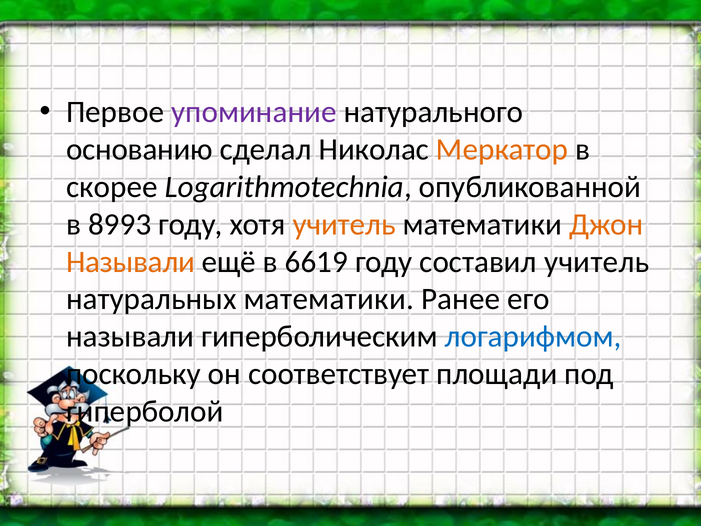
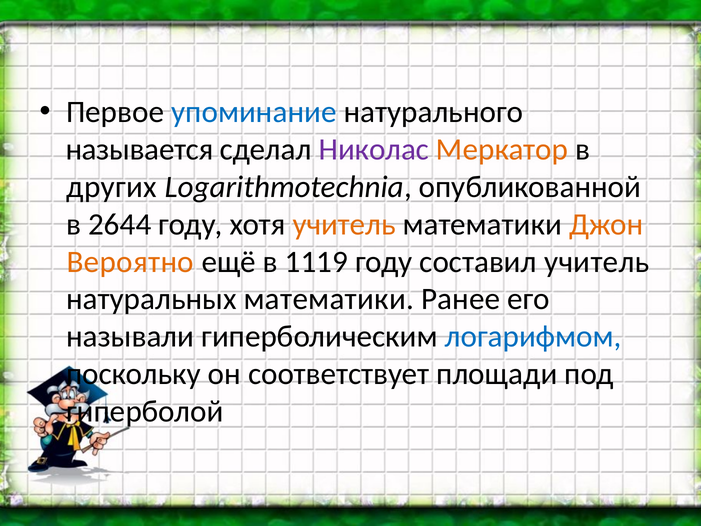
упоминание colour: purple -> blue
основанию: основанию -> называется
Николас colour: black -> purple
скорее: скорее -> других
8993: 8993 -> 2644
Называли at (131, 262): Называли -> Вероятно
6619: 6619 -> 1119
